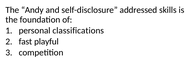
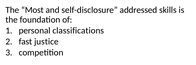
Andy: Andy -> Most
playful: playful -> justice
